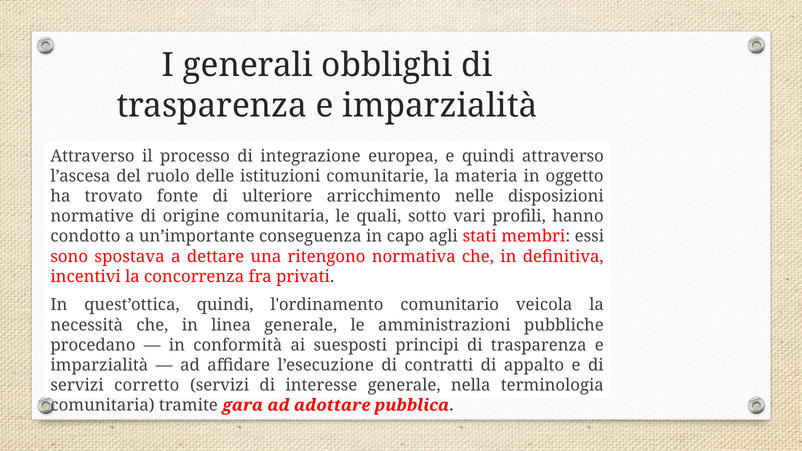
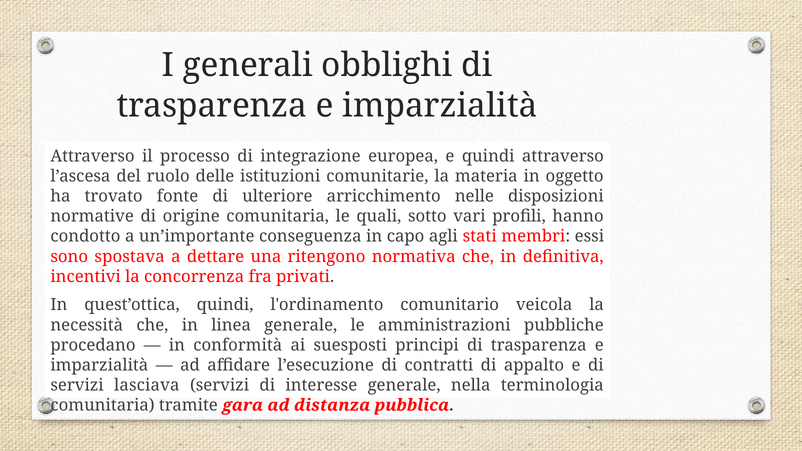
corretto: corretto -> lasciava
adottare: adottare -> distanza
